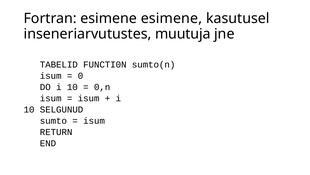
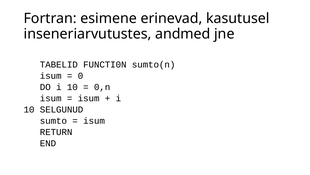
esimene esimene: esimene -> erinevad
muutuja: muutuja -> andmed
